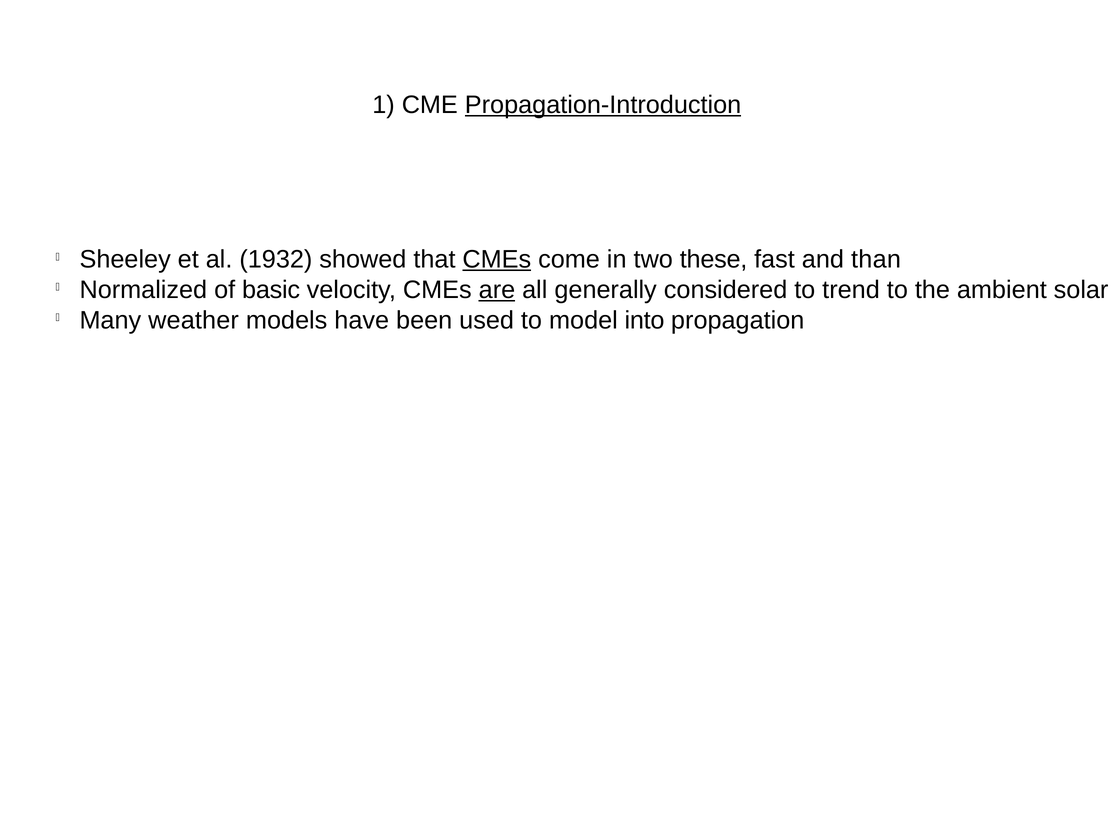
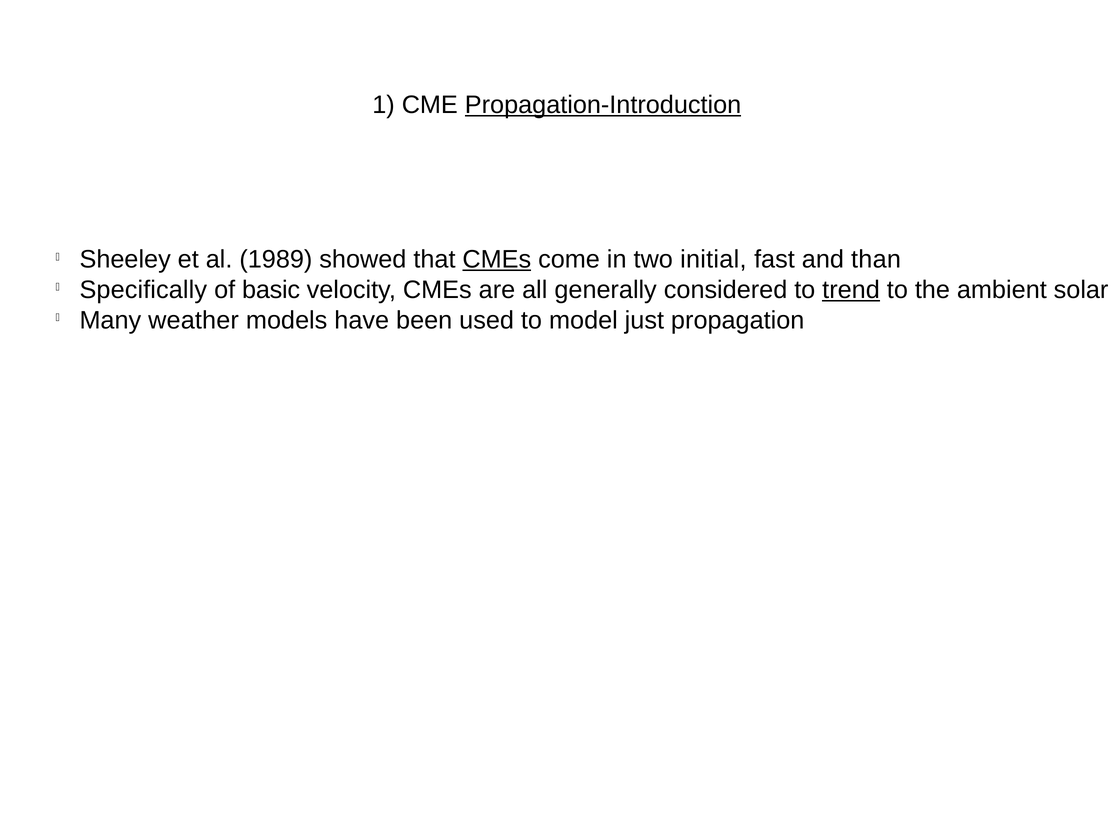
1932: 1932 -> 1989
these: these -> initial
Normalized: Normalized -> Specifically
are underline: present -> none
trend underline: none -> present
into: into -> just
